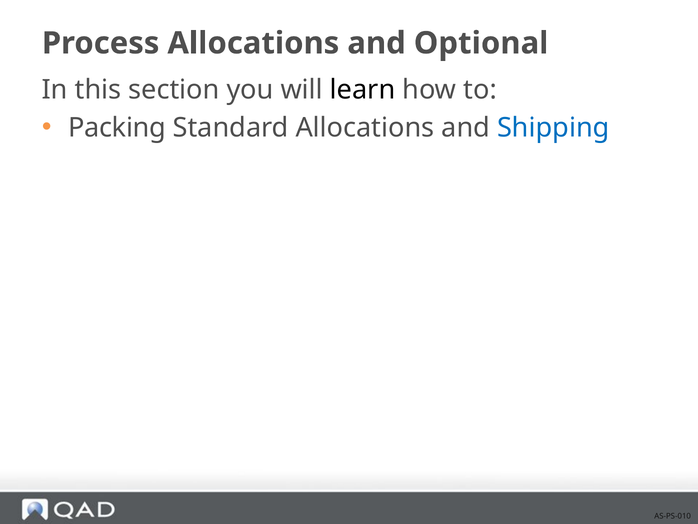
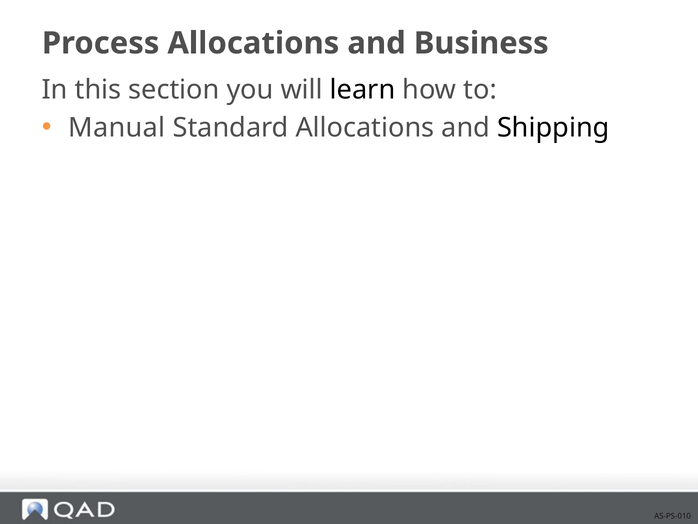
Optional: Optional -> Business
Packing: Packing -> Manual
Shipping colour: blue -> black
